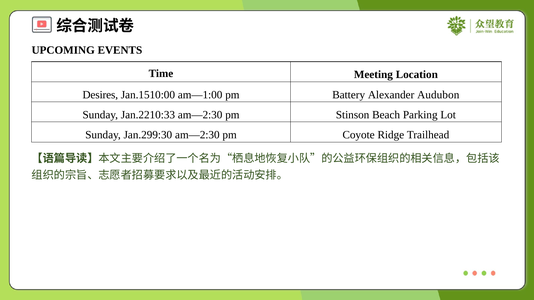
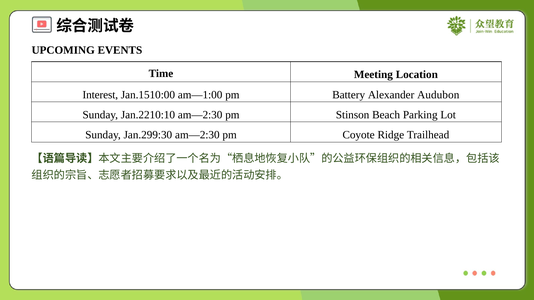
Desires: Desires -> Interest
Jan.2210:33: Jan.2210:33 -> Jan.2210:10
